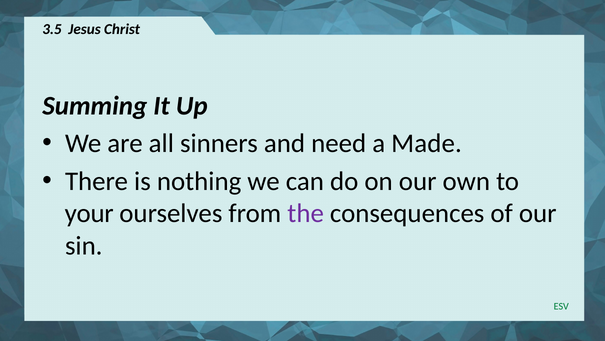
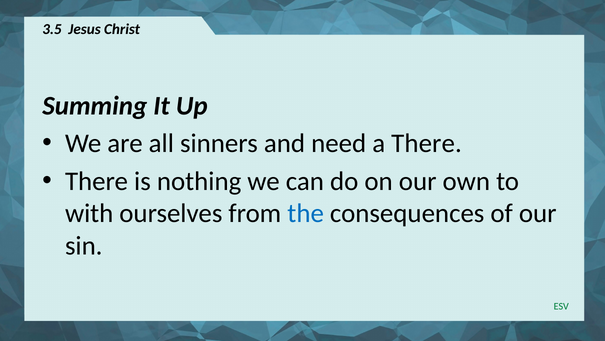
a Made: Made -> There
your: your -> with
the colour: purple -> blue
